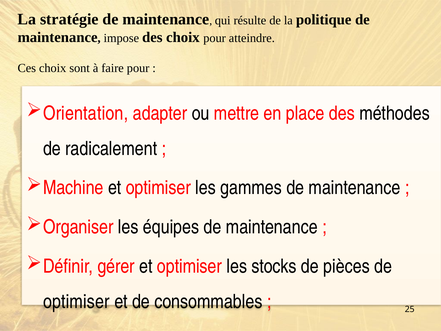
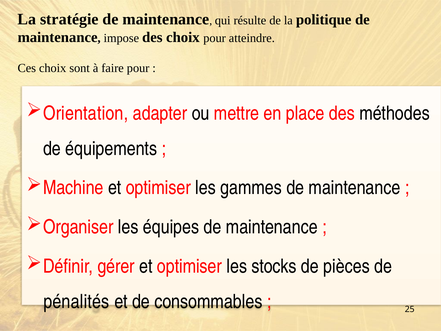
radicalement: radicalement -> équipements
optimiser at (76, 301): optimiser -> pénalités
